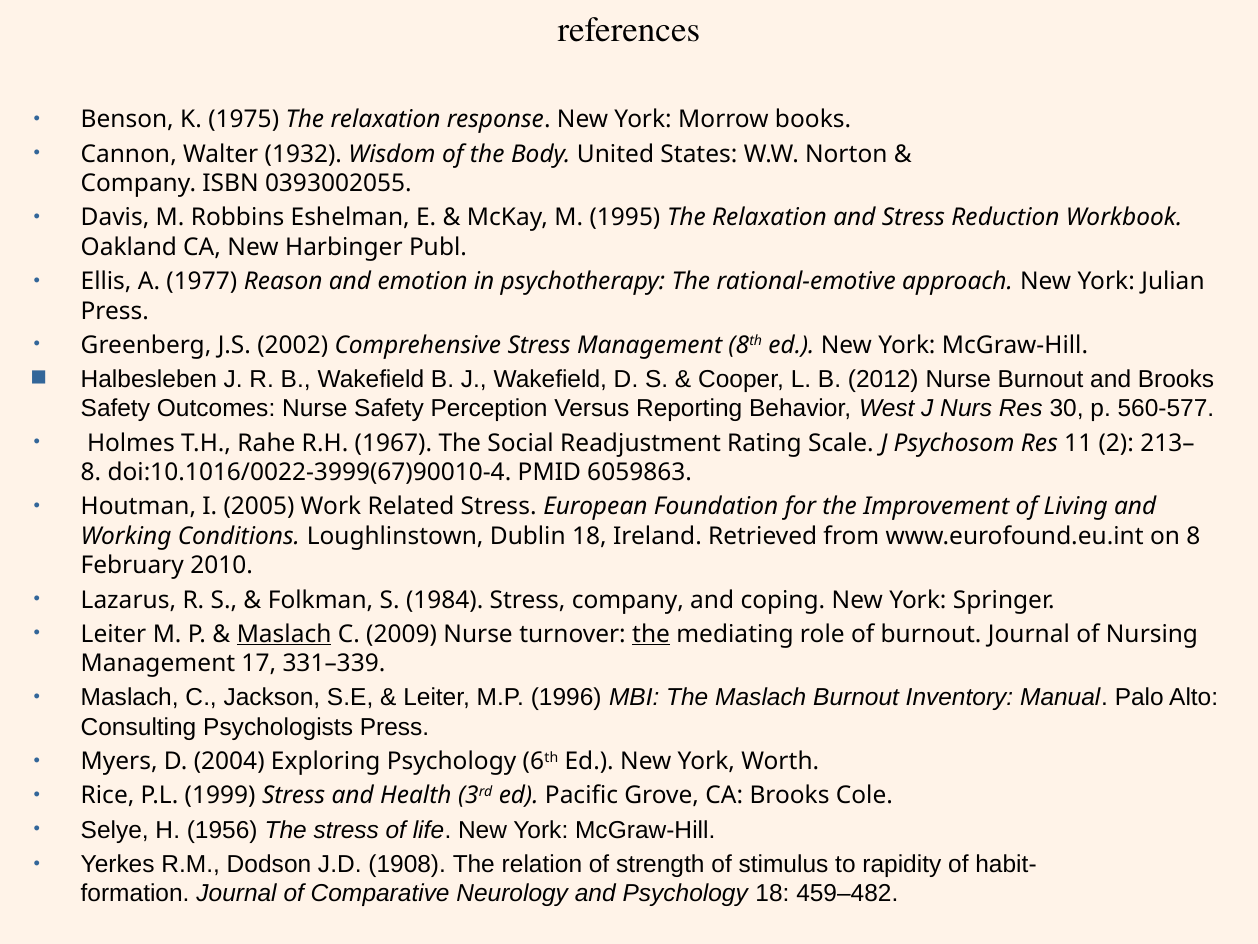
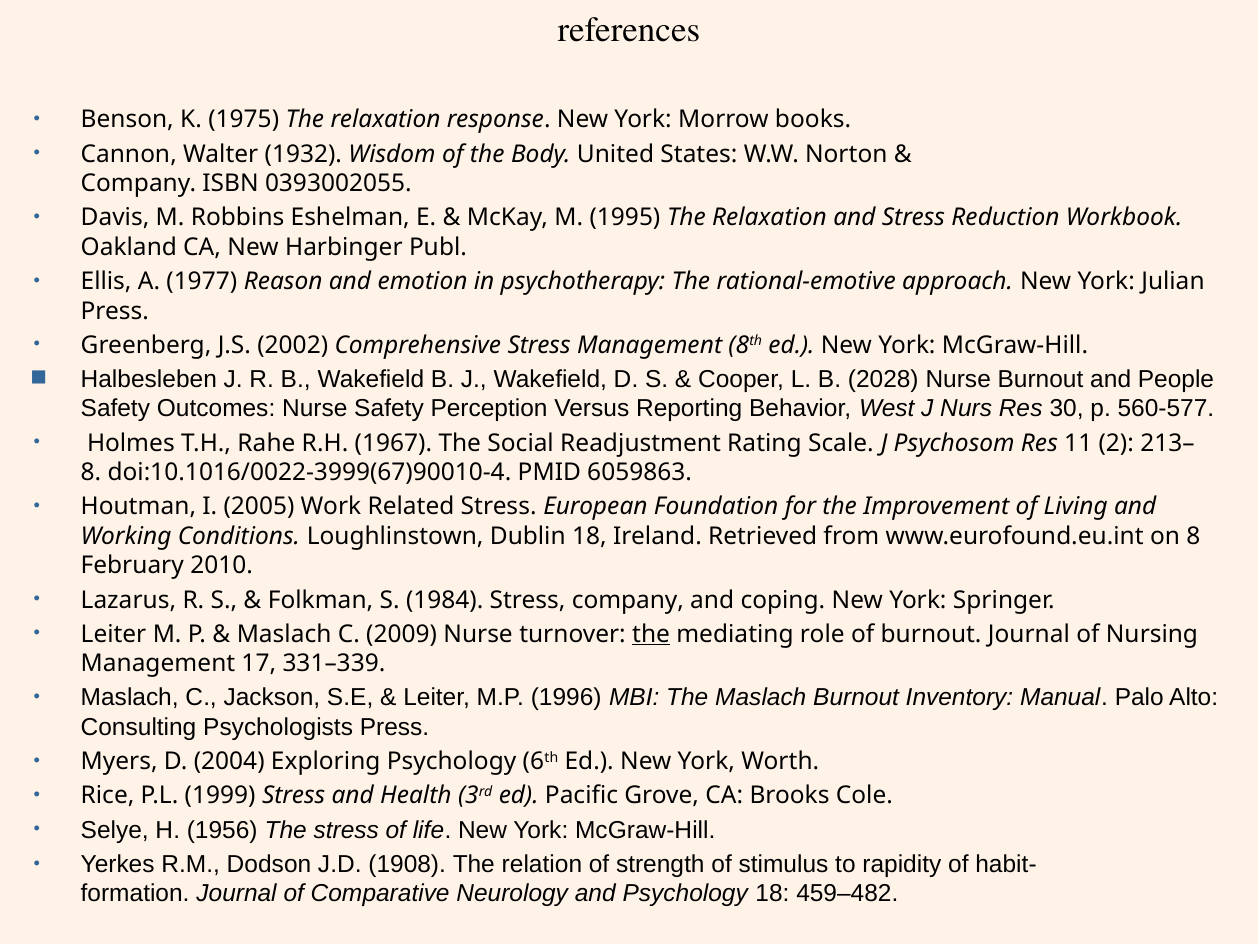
2012: 2012 -> 2028
and Brooks: Brooks -> People
Maslach at (284, 634) underline: present -> none
